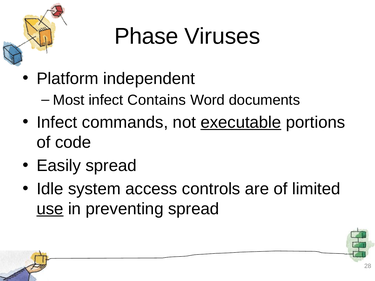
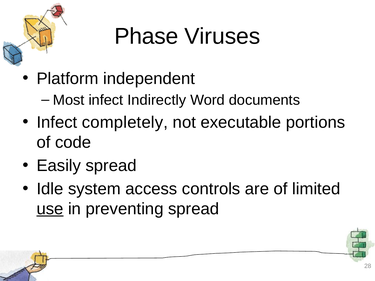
Contains: Contains -> Indirectly
commands: commands -> completely
executable underline: present -> none
